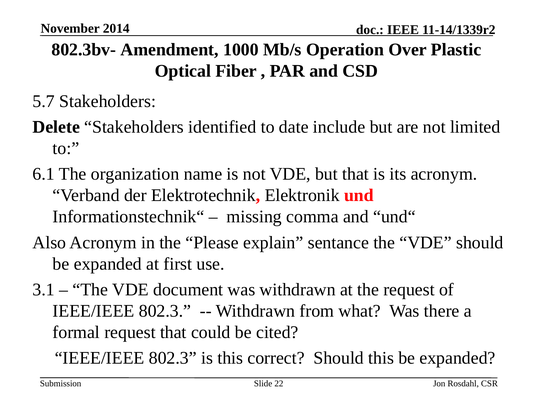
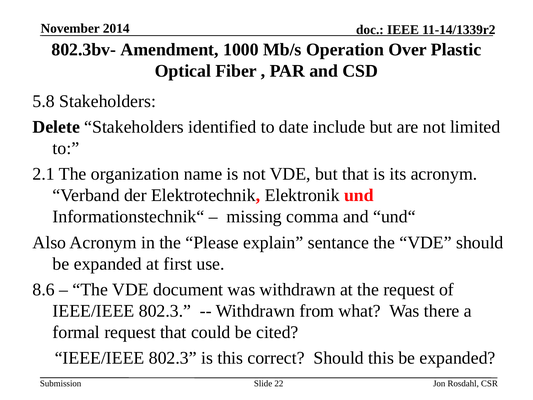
5.7: 5.7 -> 5.8
6.1: 6.1 -> 2.1
3.1: 3.1 -> 8.6
